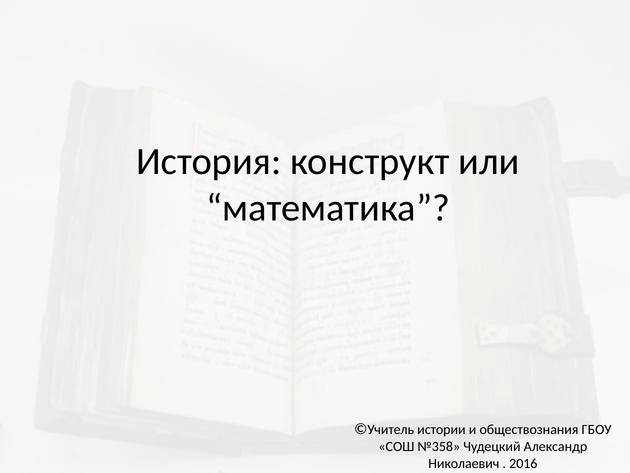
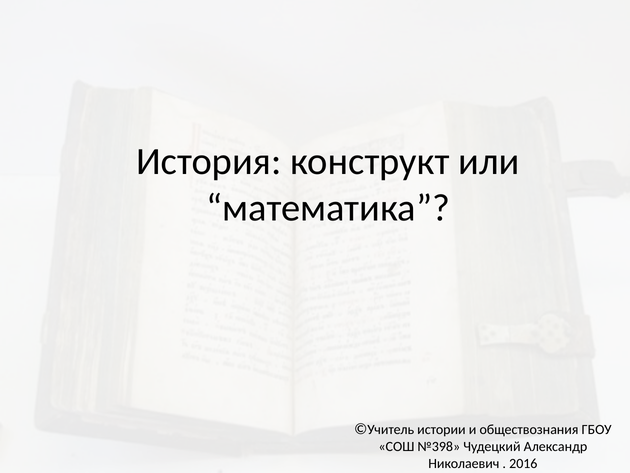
№358: №358 -> №398
